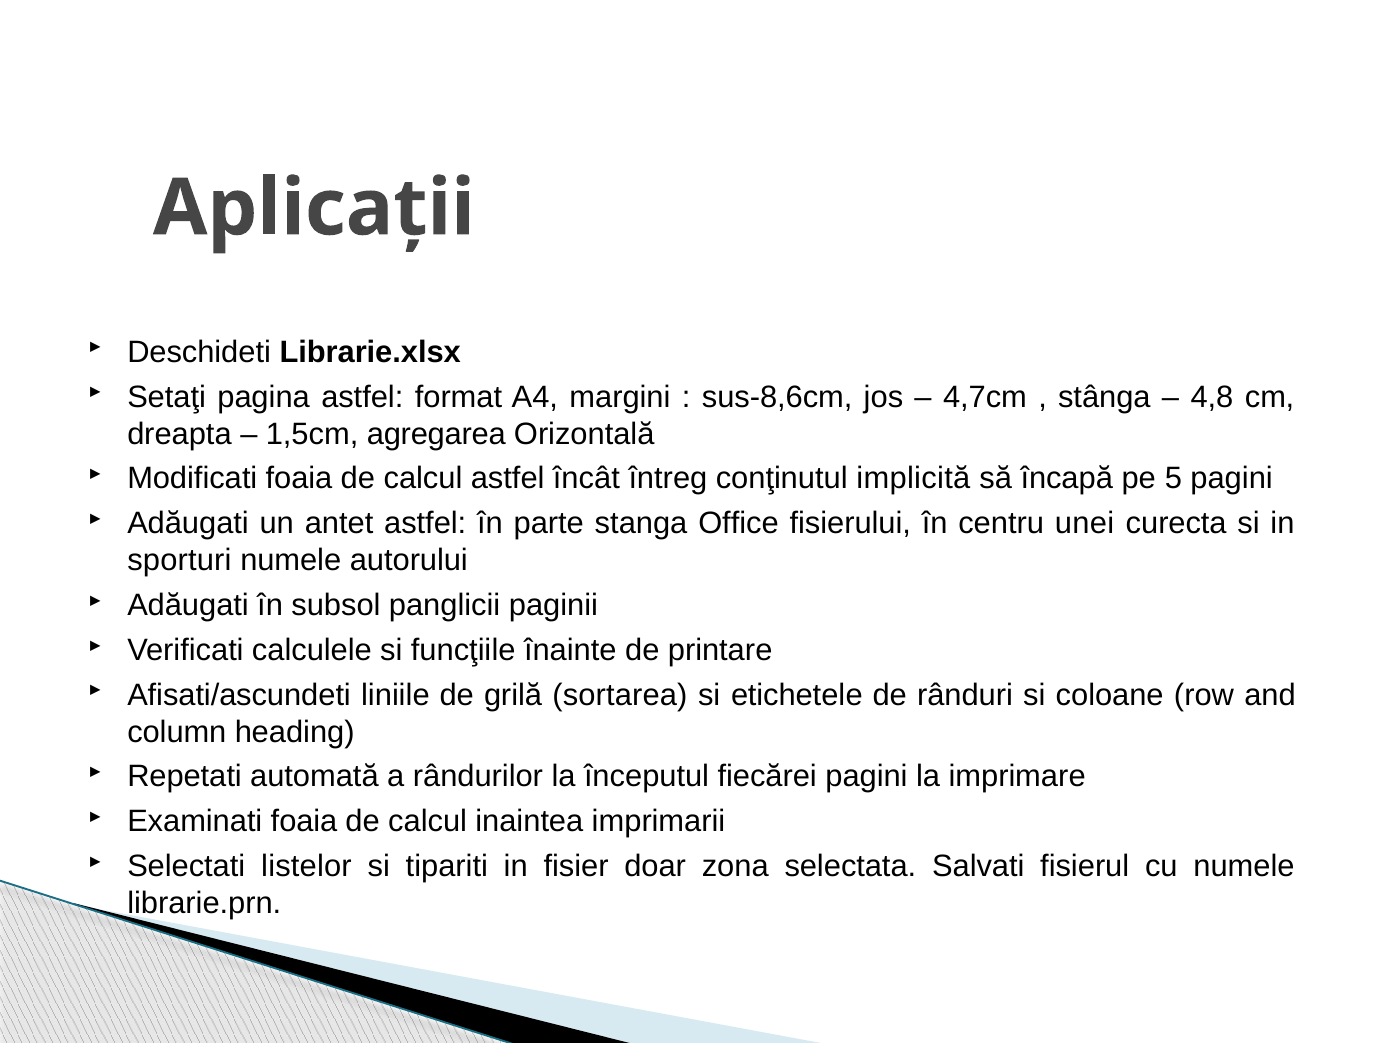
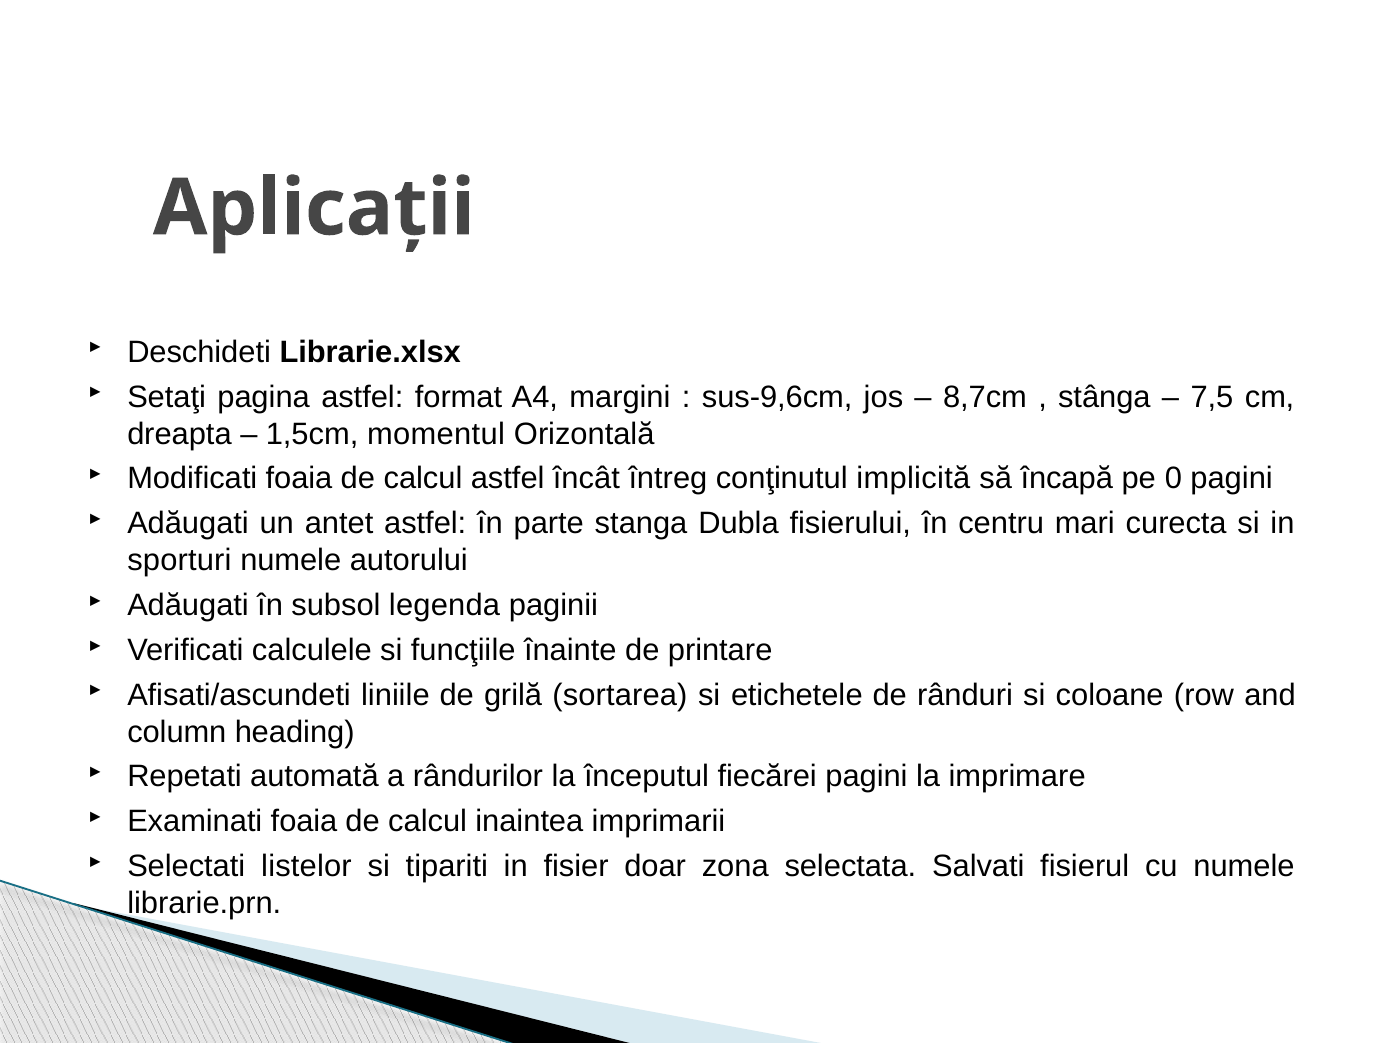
sus-8,6cm: sus-8,6cm -> sus-9,6cm
4,7cm: 4,7cm -> 8,7cm
4,8: 4,8 -> 7,5
agregarea: agregarea -> momentul
5: 5 -> 0
Office: Office -> Dubla
unei: unei -> mari
panglicii: panglicii -> legenda
